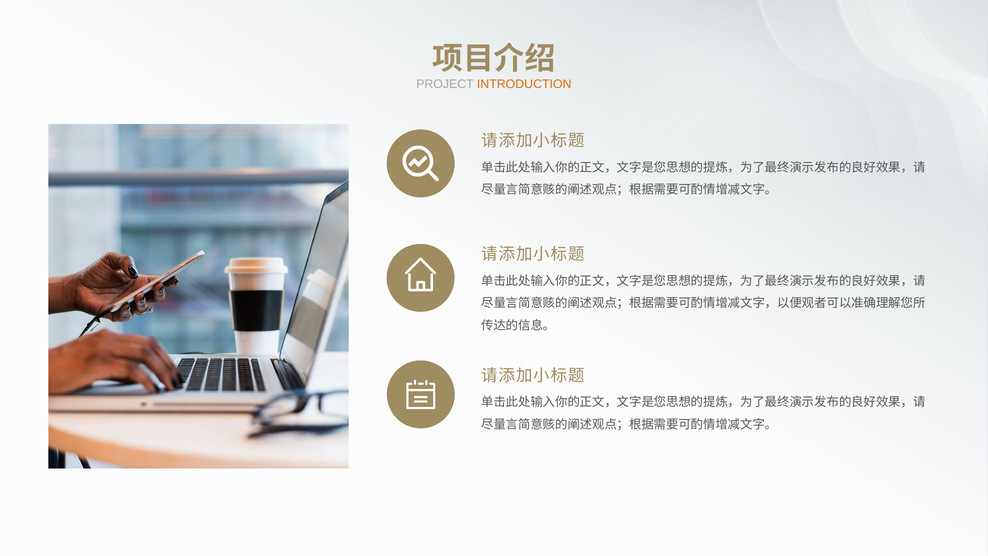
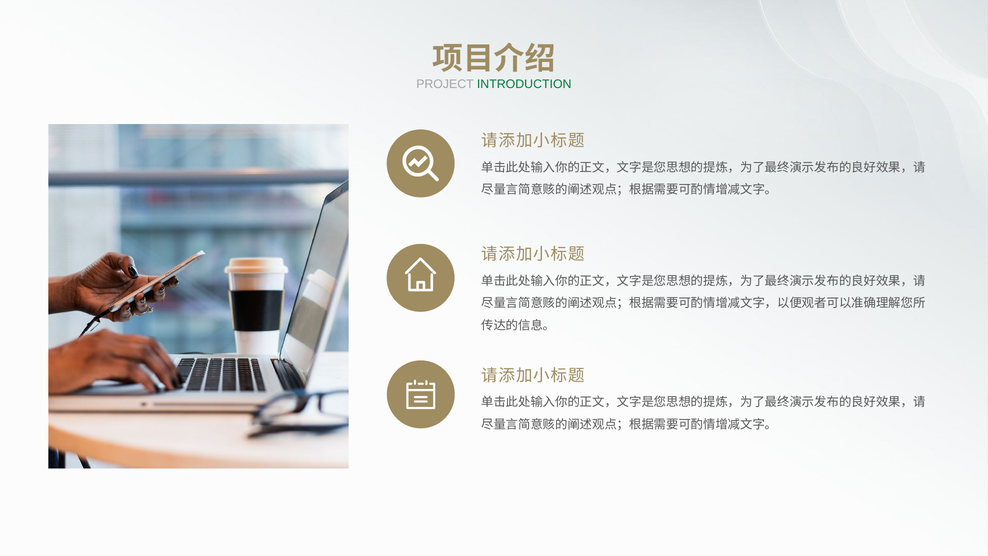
INTRODUCTION colour: orange -> green
